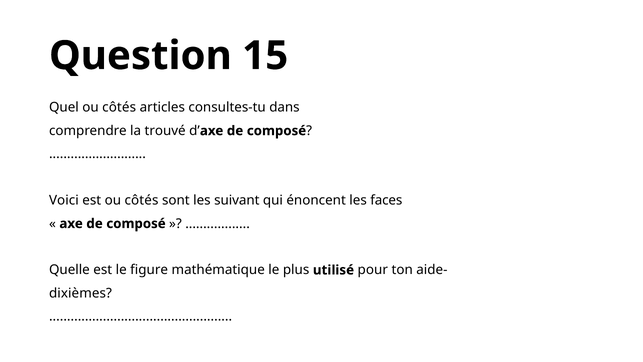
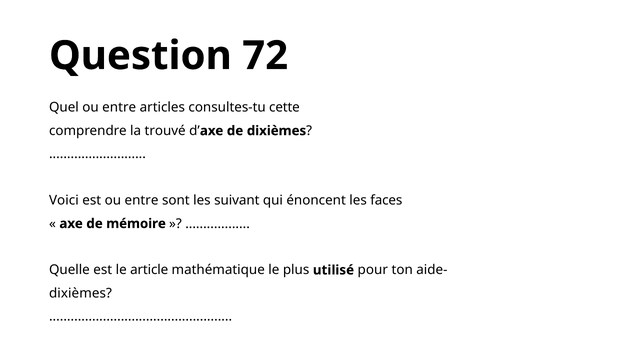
15: 15 -> 72
Quel ou côtés: côtés -> entre
dans: dans -> cette
composé at (277, 131): composé -> dixièmes
est ou côtés: côtés -> entre
composé at (136, 223): composé -> mémoire
figure: figure -> article
